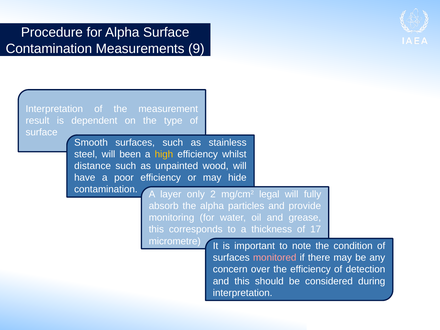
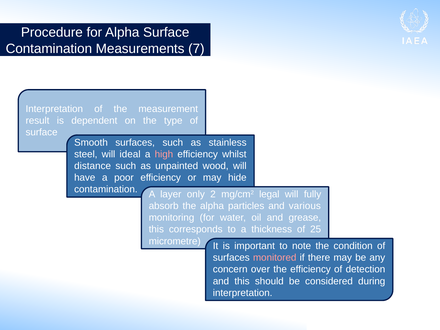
9: 9 -> 7
been: been -> ideal
high colour: yellow -> pink
provide: provide -> various
17: 17 -> 25
